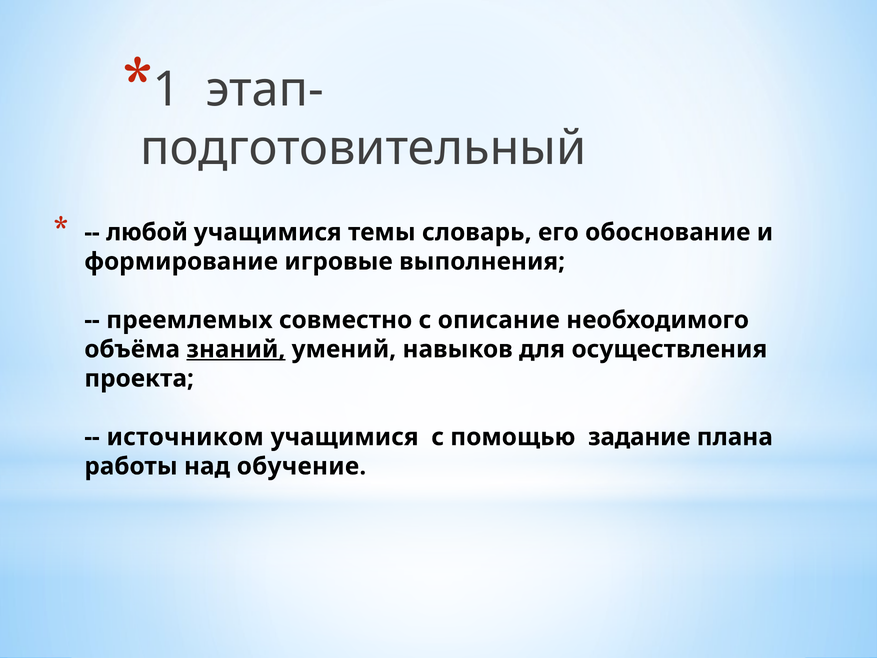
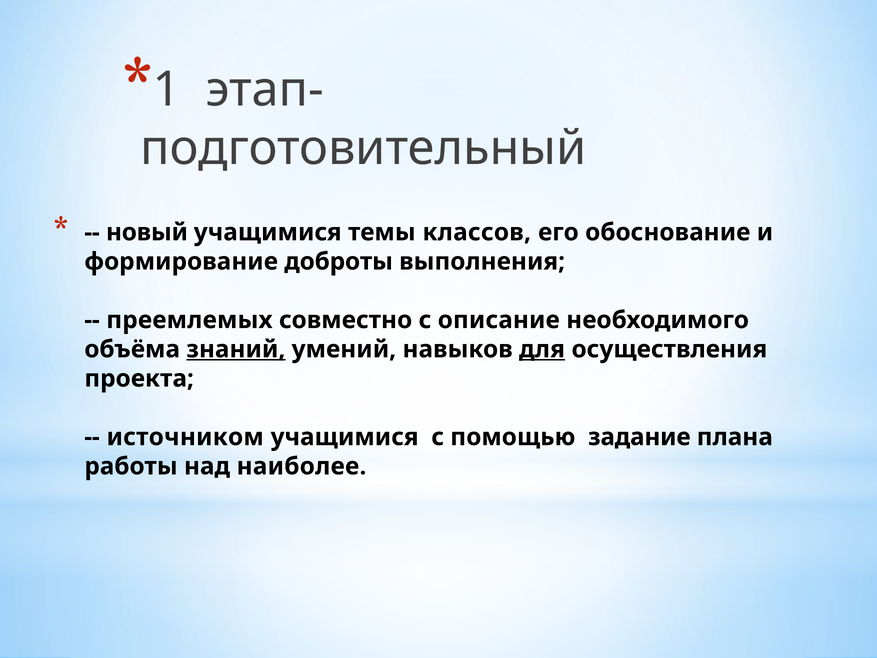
любой: любой -> новый
словарь: словарь -> классов
игровые: игровые -> доброты
для underline: none -> present
обучение: обучение -> наиболее
